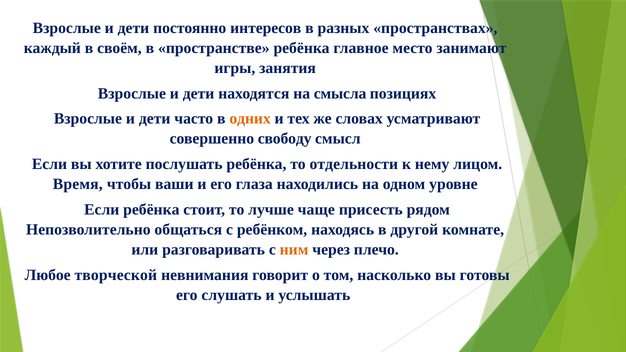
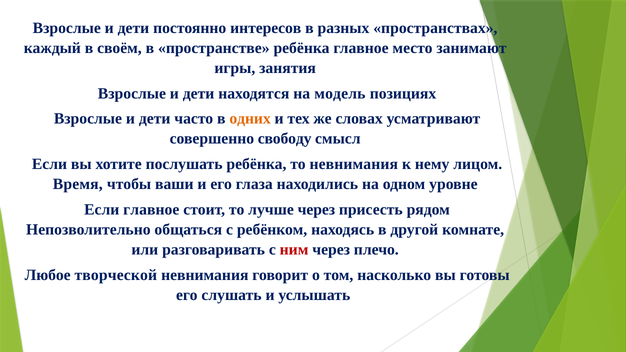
смысла: смысла -> модель
то отдельности: отдельности -> невнимания
Если ребёнка: ребёнка -> главное
лучше чаще: чаще -> через
ним colour: orange -> red
